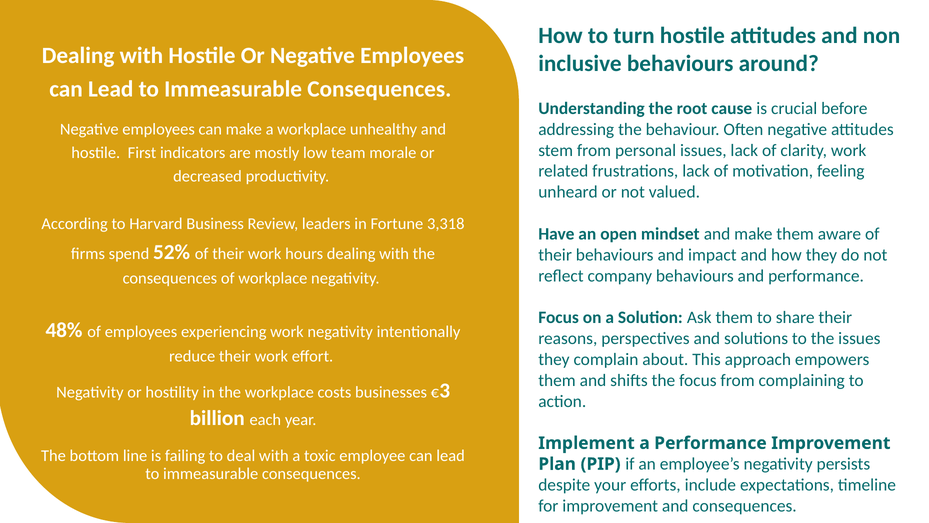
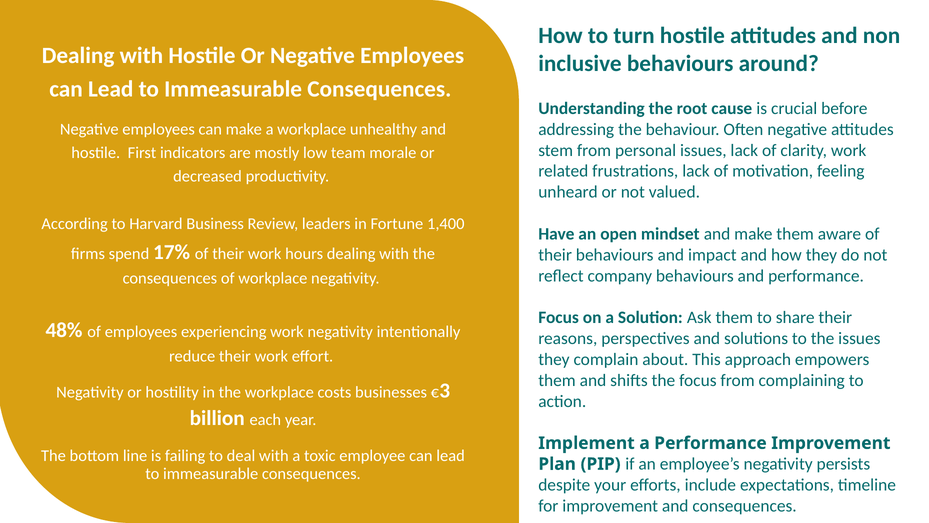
3,318: 3,318 -> 1,400
52%: 52% -> 17%
